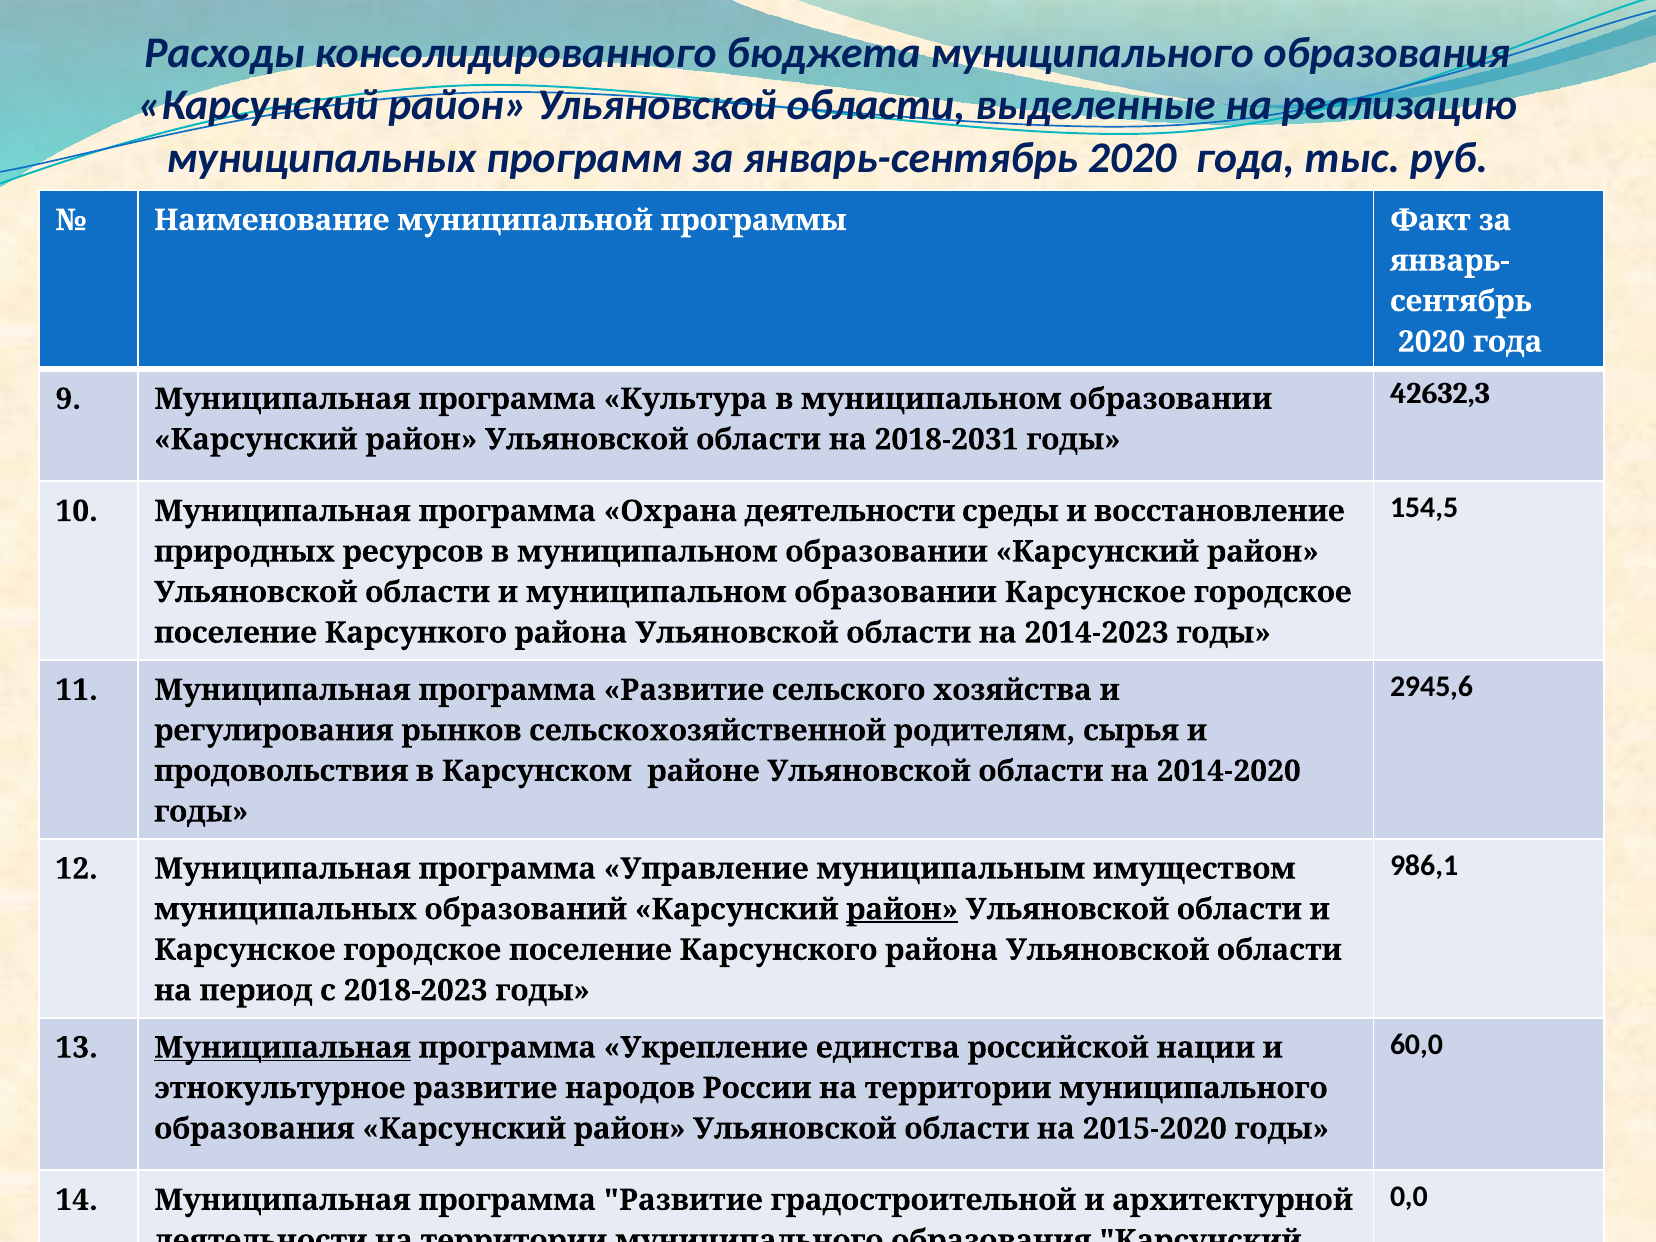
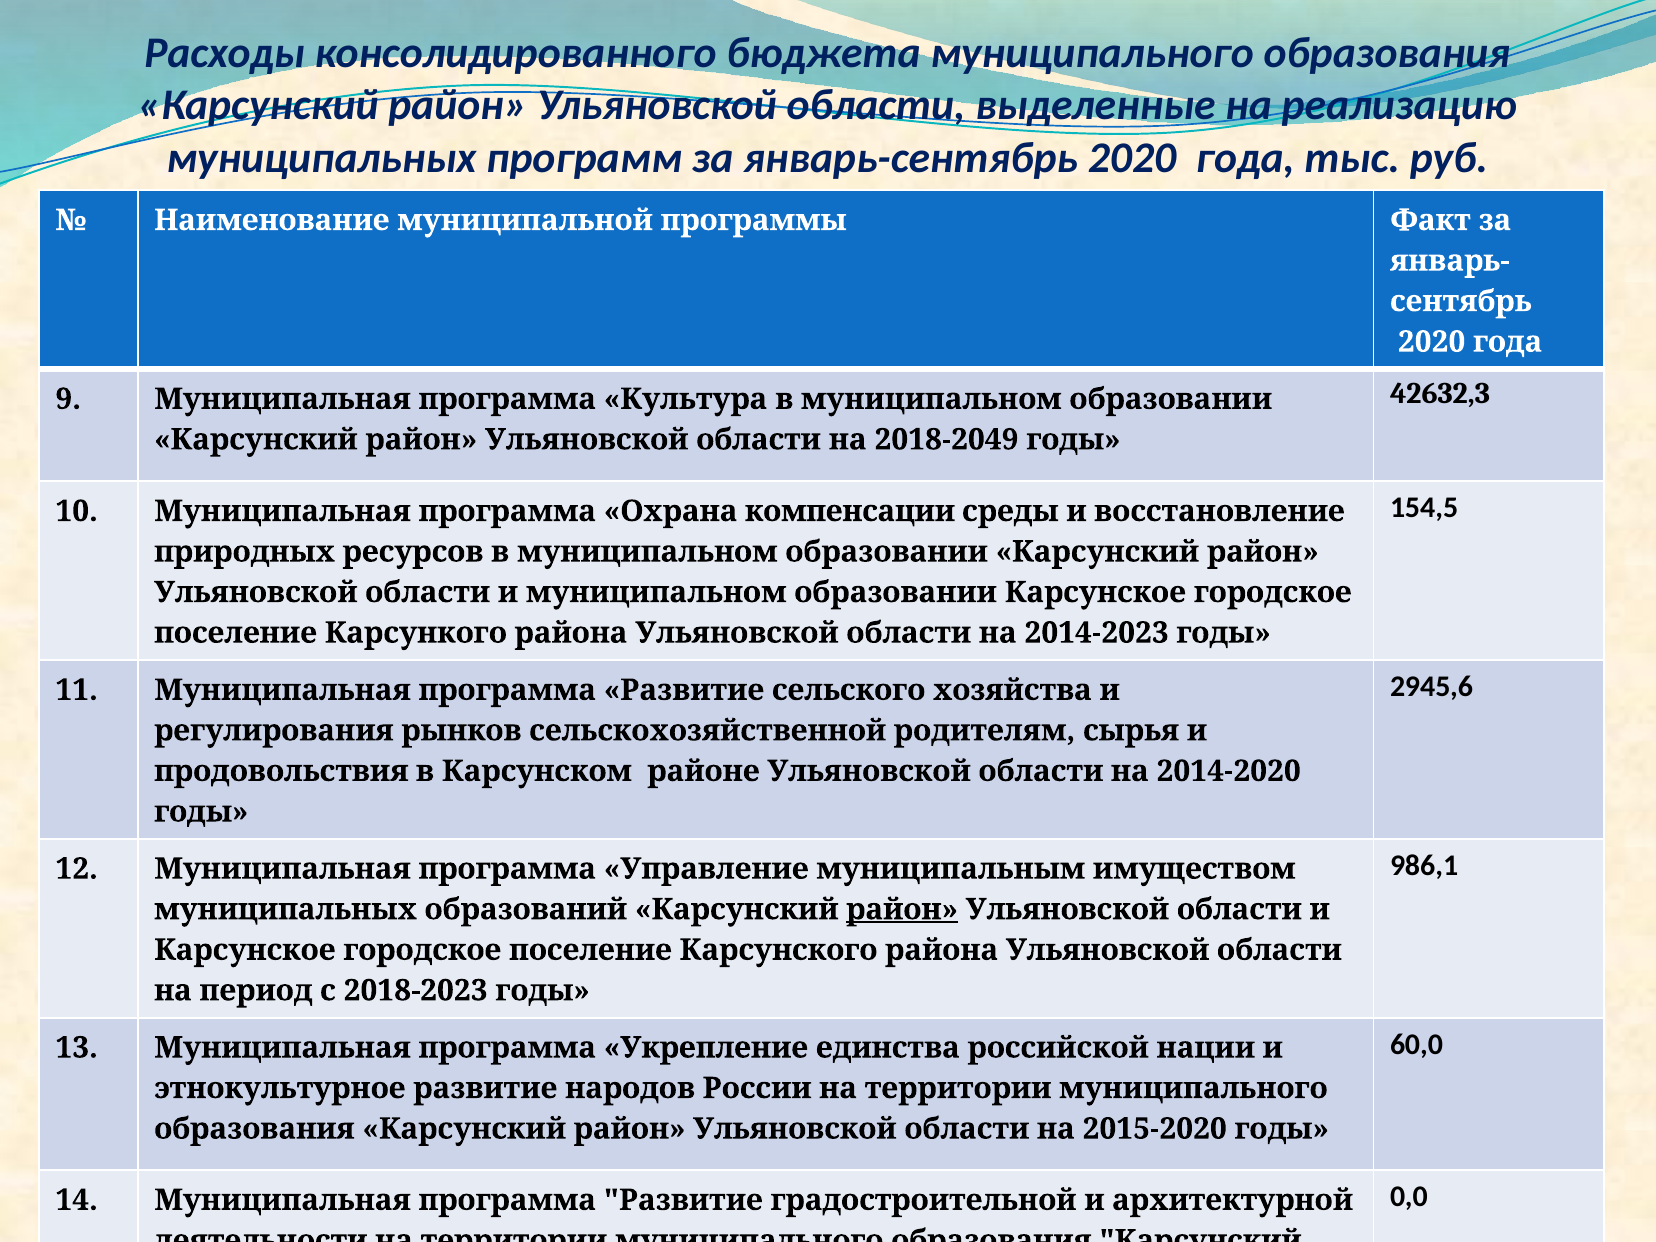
2018-2031: 2018-2031 -> 2018-2049
Охрана деятельности: деятельности -> компенсации
Муниципальная at (283, 1048) underline: present -> none
